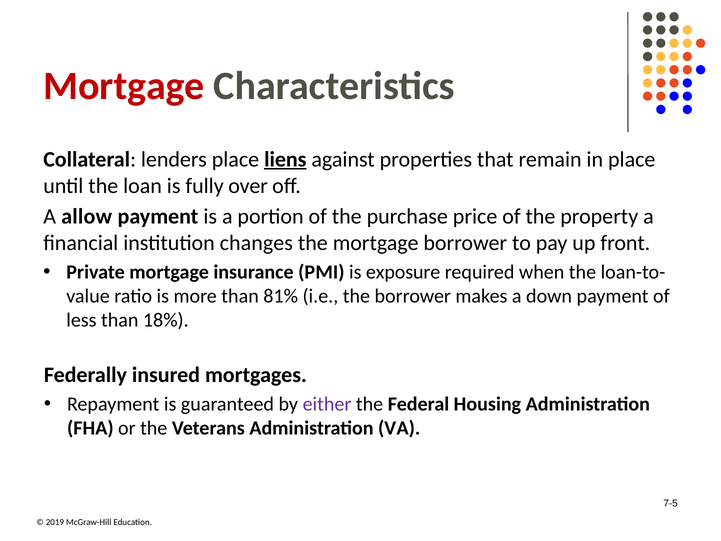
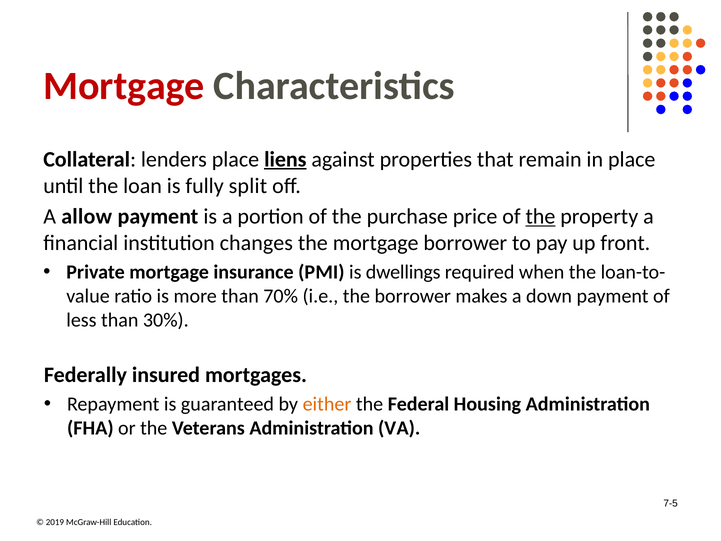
over: over -> split
the at (540, 216) underline: none -> present
exposure: exposure -> dwellings
81%: 81% -> 70%
18%: 18% -> 30%
either colour: purple -> orange
